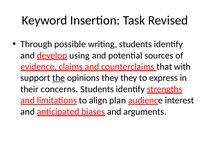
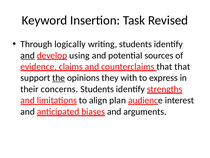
possible: possible -> logically
and at (28, 55) underline: none -> present
that with: with -> that
they they: they -> with
